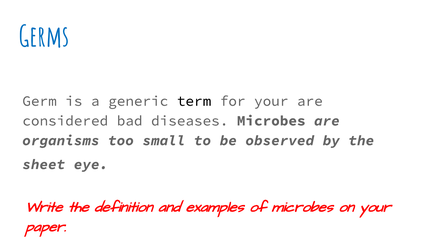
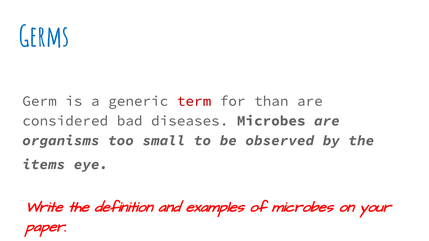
term colour: black -> red
for your: your -> than
sheet: sheet -> items
